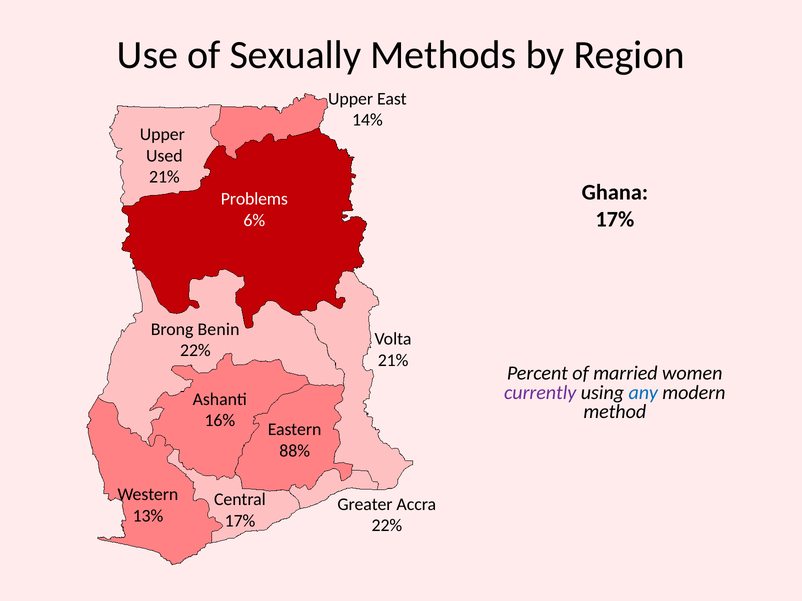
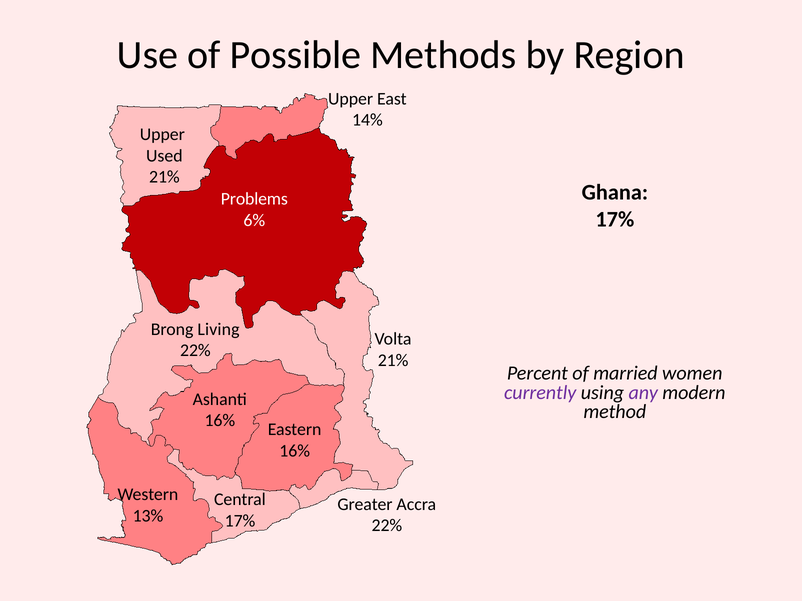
Sexually: Sexually -> Possible
Benin: Benin -> Living
any colour: blue -> purple
88% at (295, 451): 88% -> 16%
